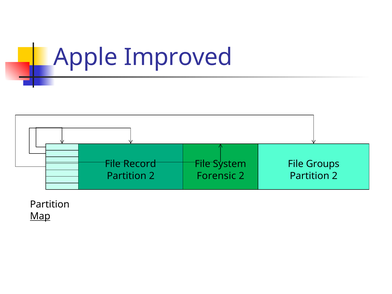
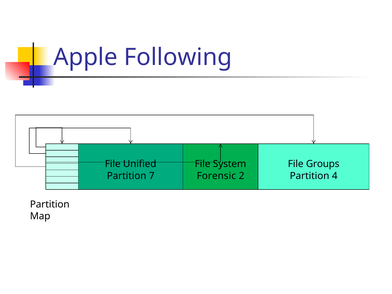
Improved: Improved -> Following
Record: Record -> Unified
2 at (152, 176): 2 -> 7
2 at (335, 176): 2 -> 4
Map underline: present -> none
